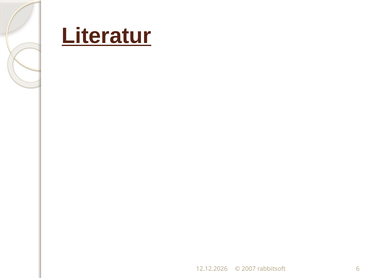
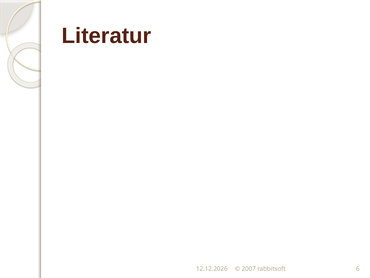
Literatur underline: present -> none
